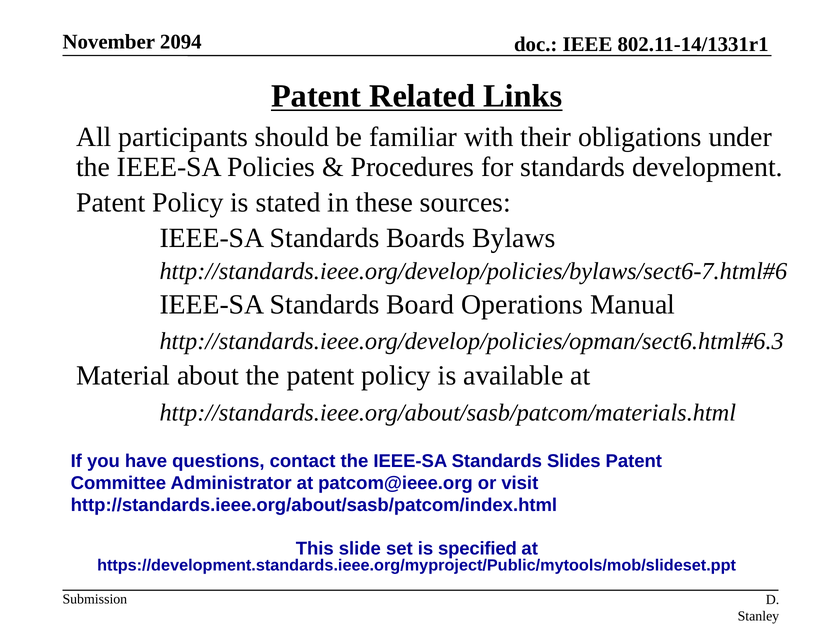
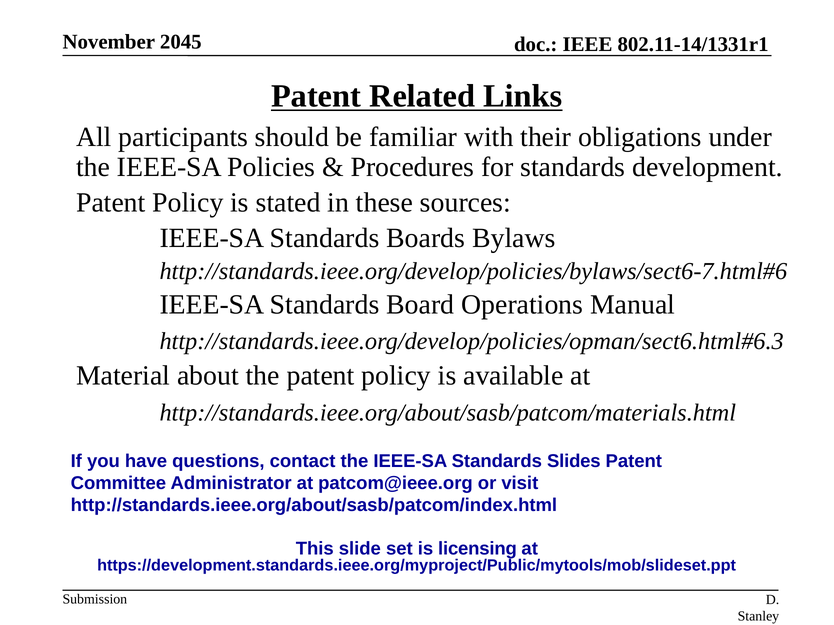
2094: 2094 -> 2045
specified: specified -> licensing
